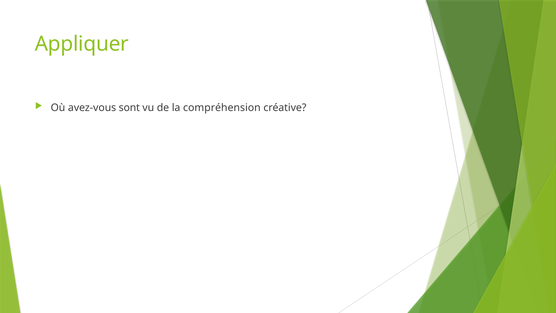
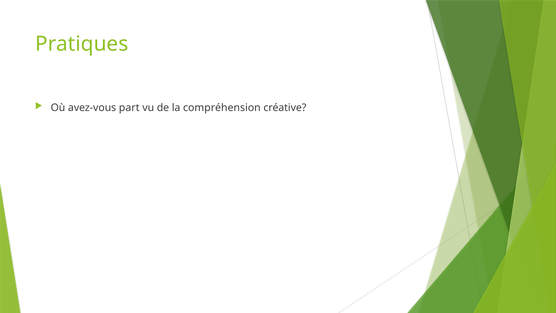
Appliquer: Appliquer -> Pratiques
sont: sont -> part
